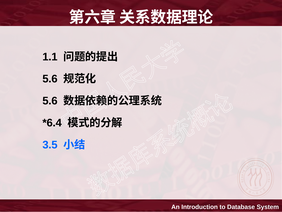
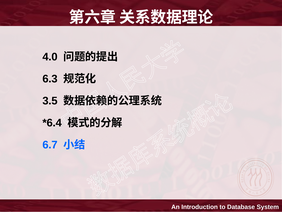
1.1: 1.1 -> 4.0
5.6 at (50, 79): 5.6 -> 6.3
5.6 at (50, 101): 5.6 -> 3.5
3.5: 3.5 -> 6.7
